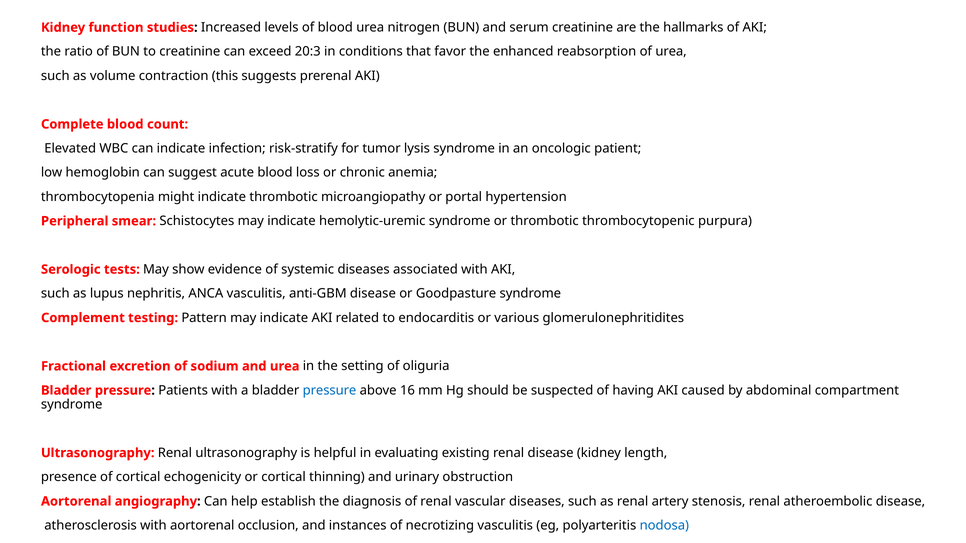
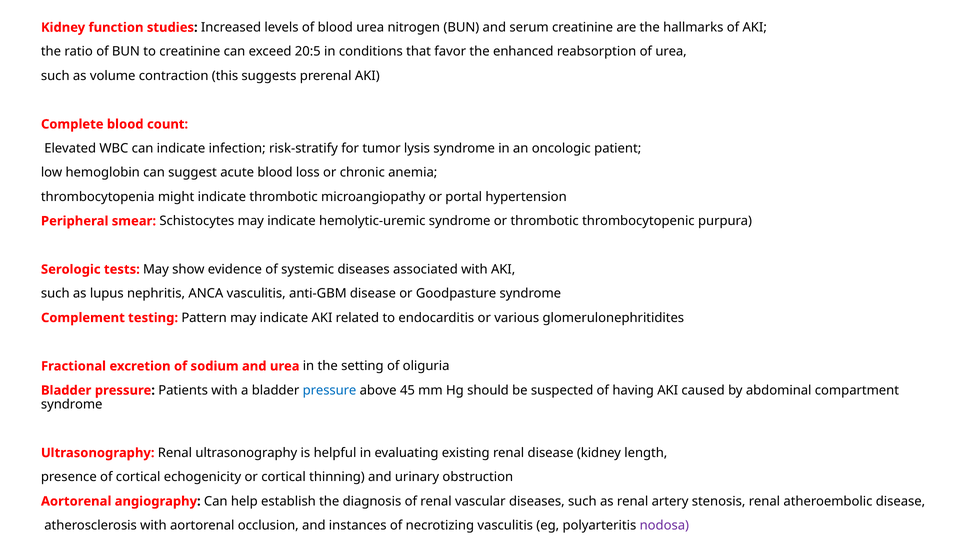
20:3: 20:3 -> 20:5
16: 16 -> 45
nodosa colour: blue -> purple
